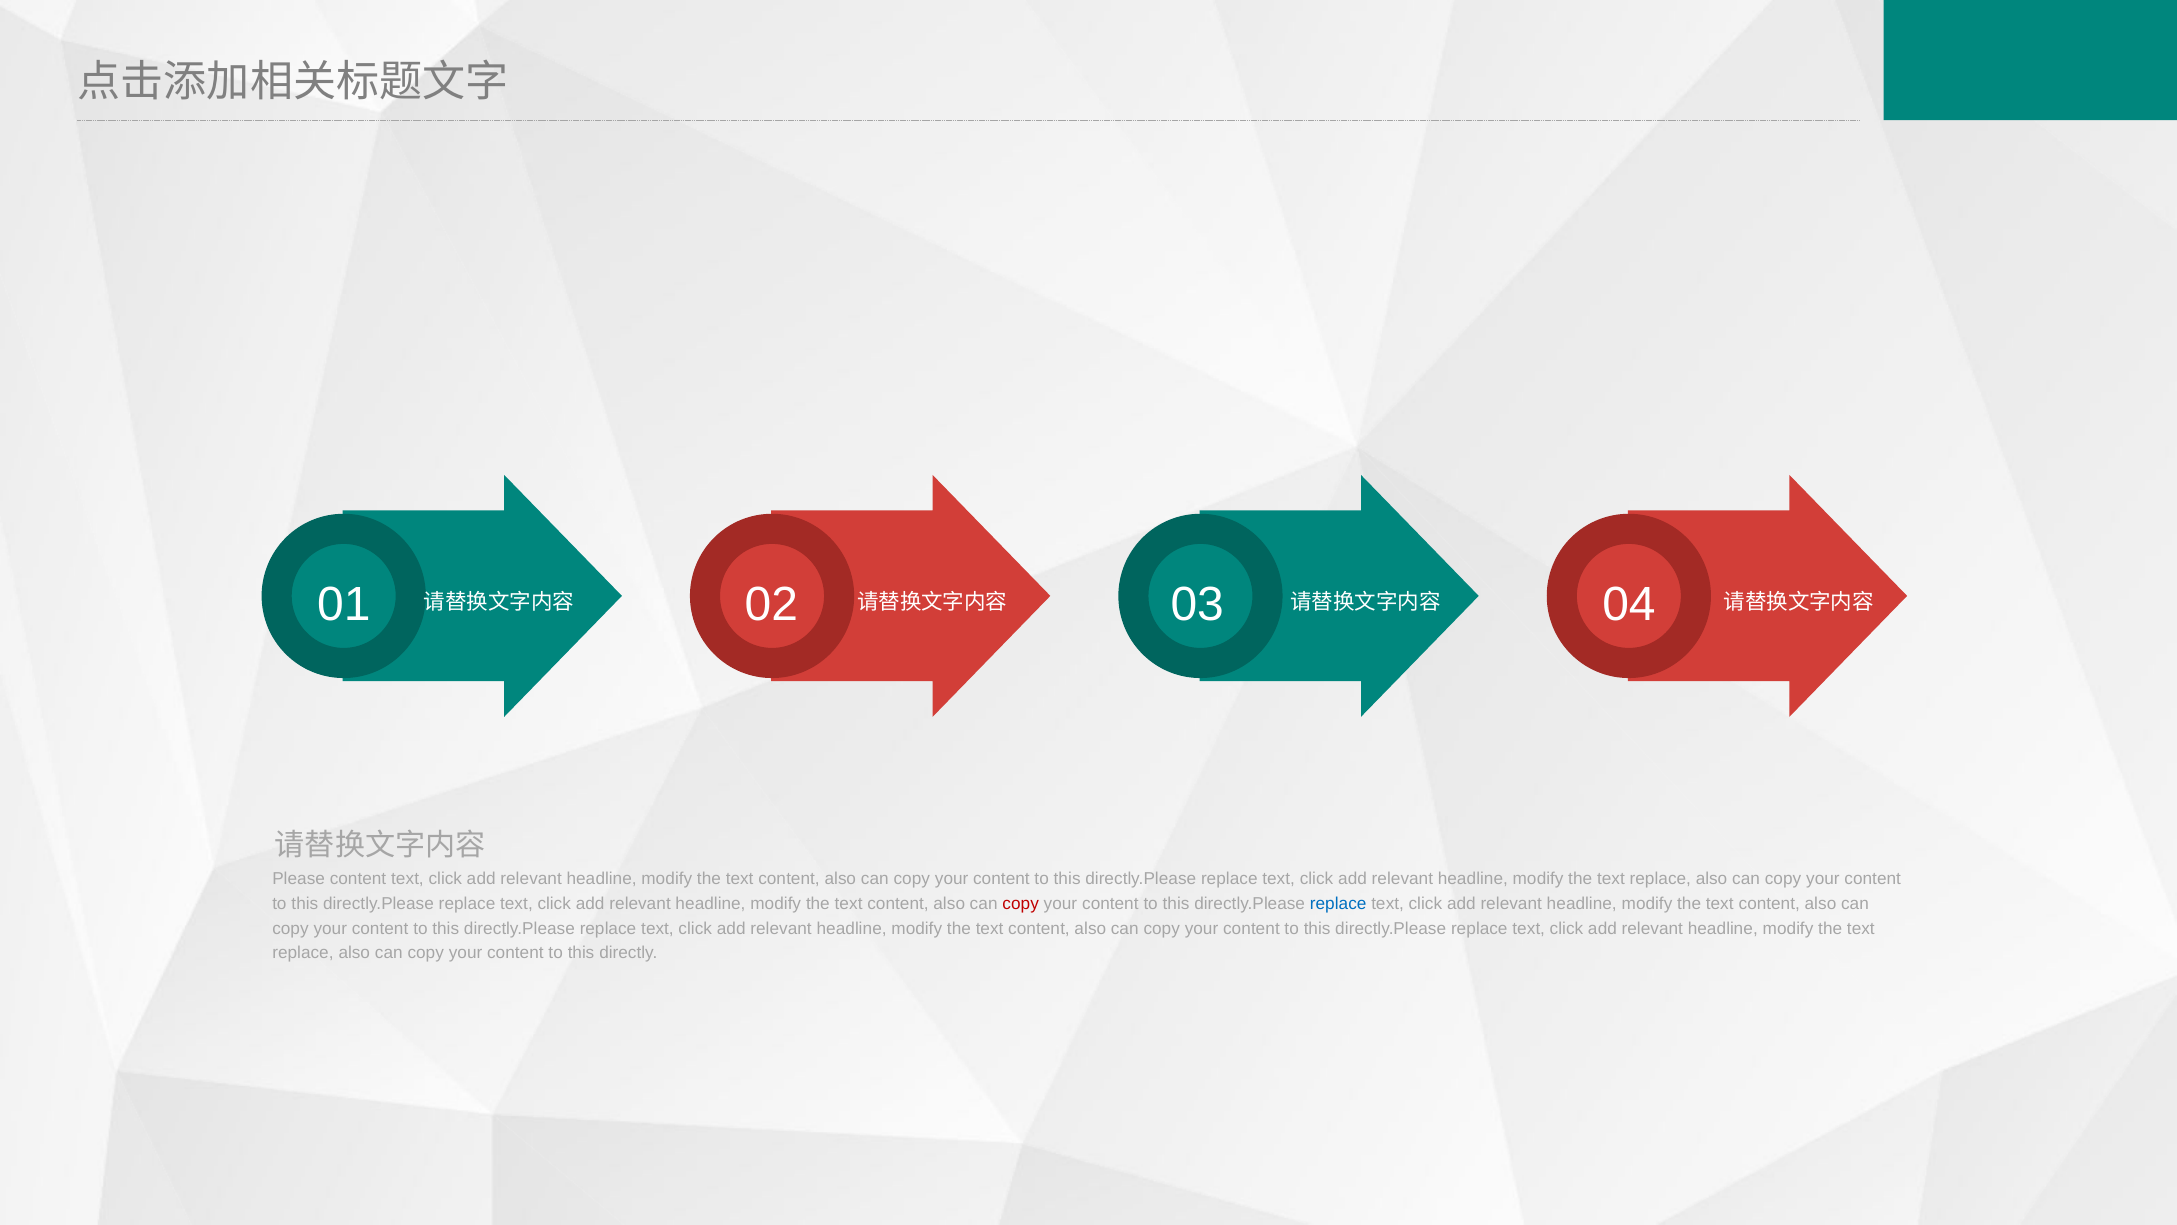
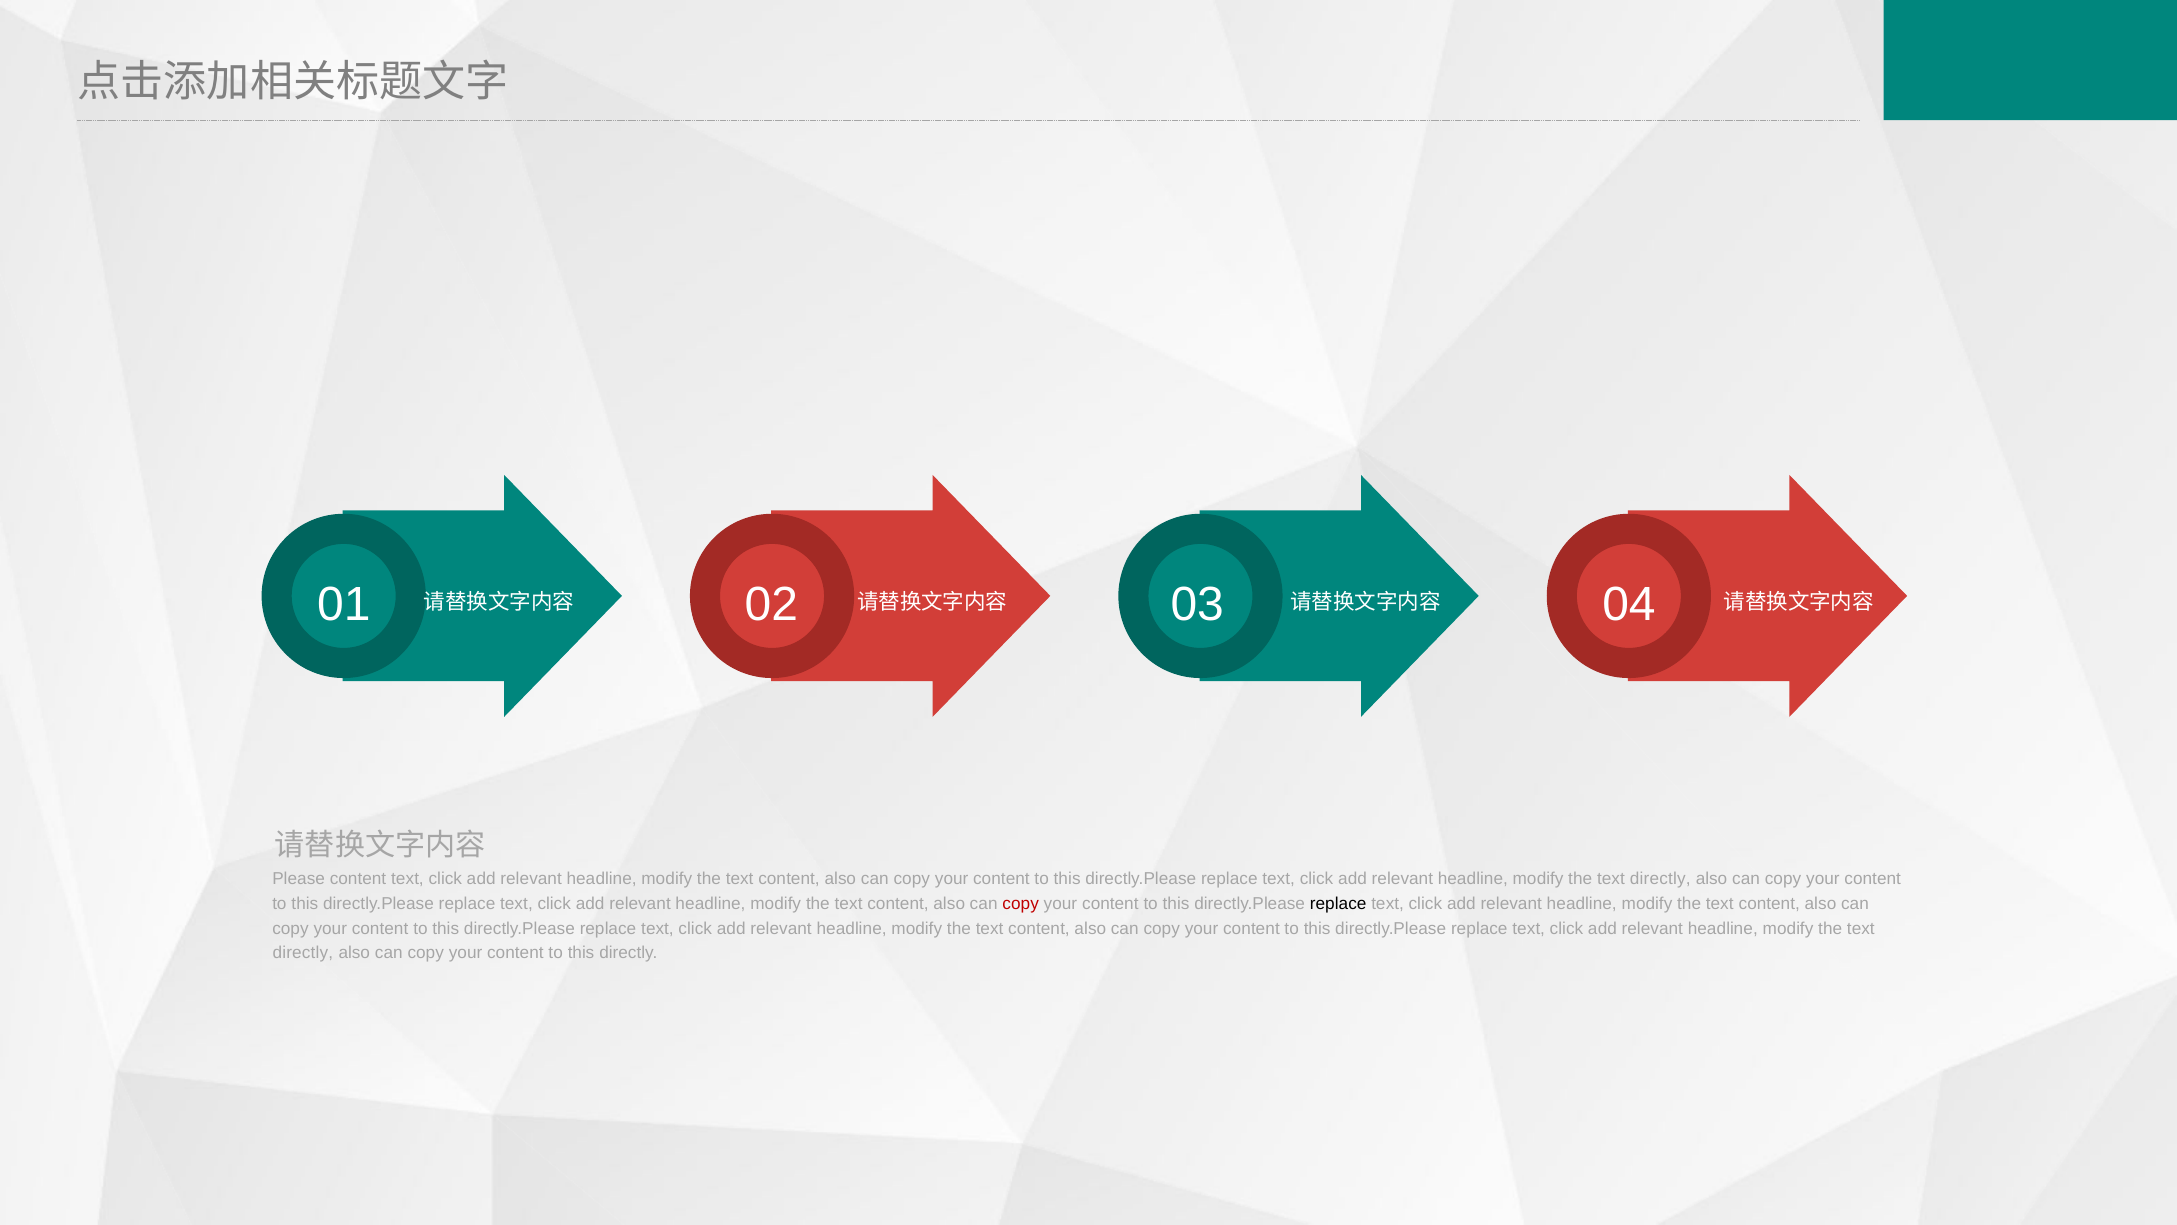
replace at (1660, 879): replace -> directly
replace at (1338, 903) colour: blue -> black
replace at (303, 953): replace -> directly
